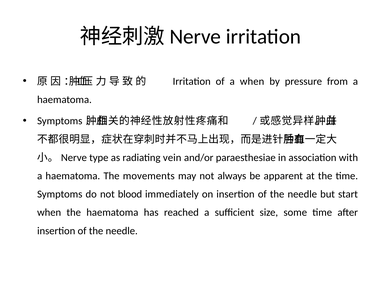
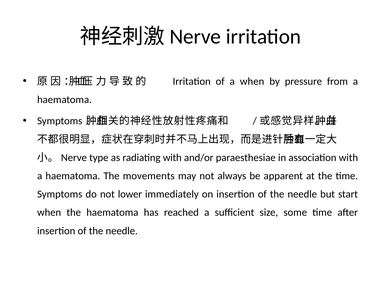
radiating vein: vein -> with
blood: blood -> lower
